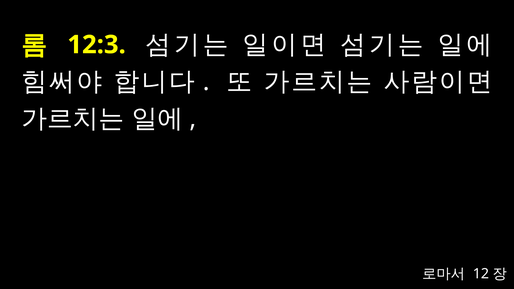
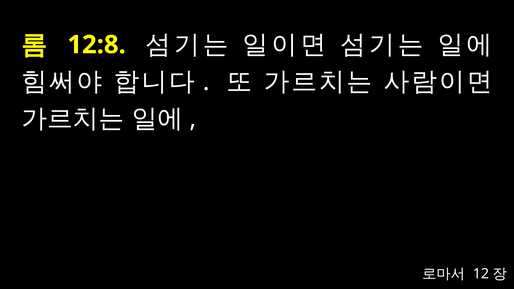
12:3: 12:3 -> 12:8
